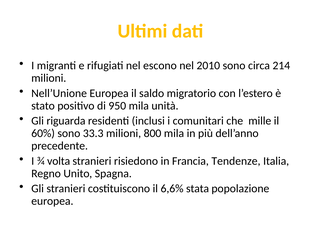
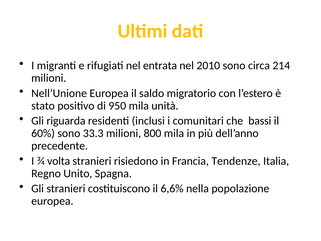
escono: escono -> entrata
mille: mille -> bassi
stata: stata -> nella
